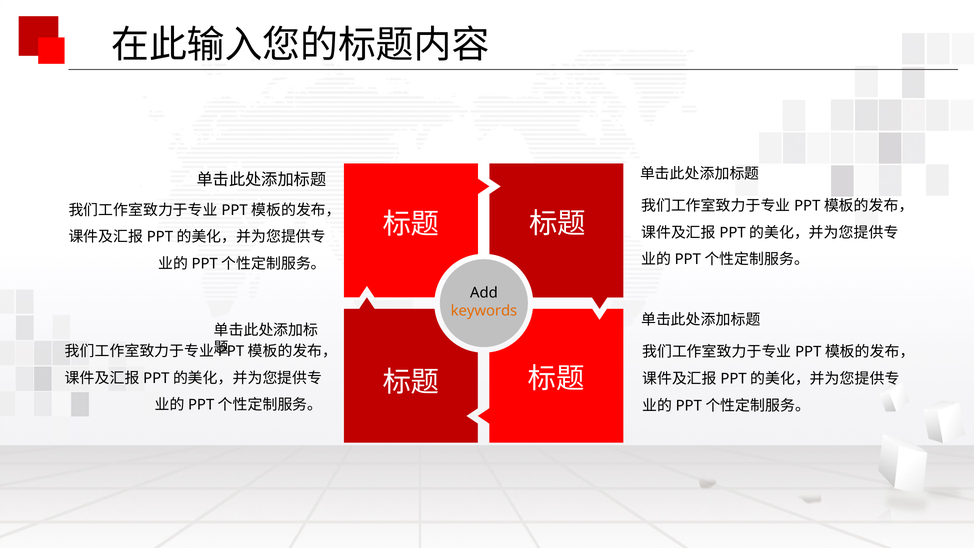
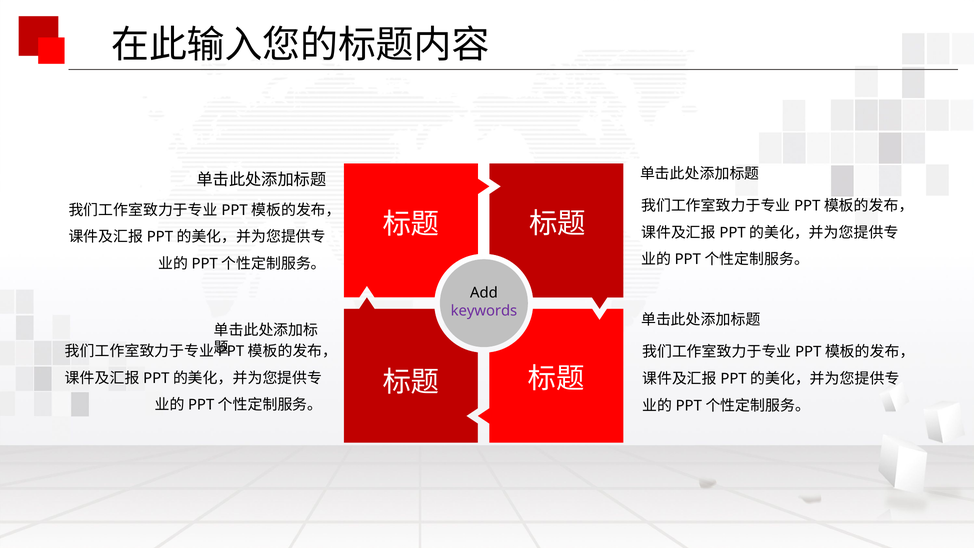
keywords colour: orange -> purple
